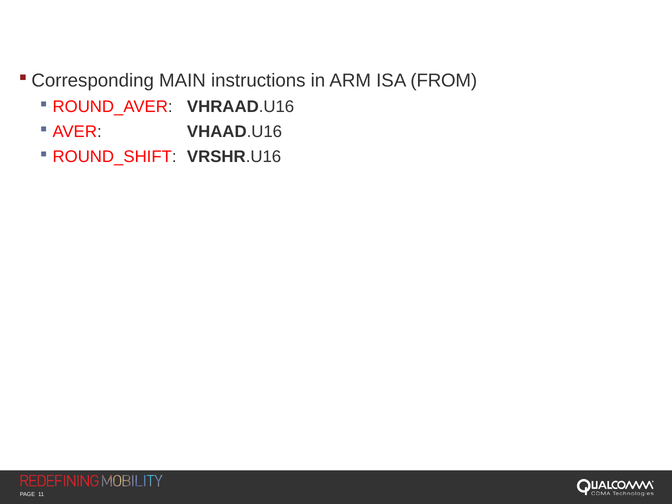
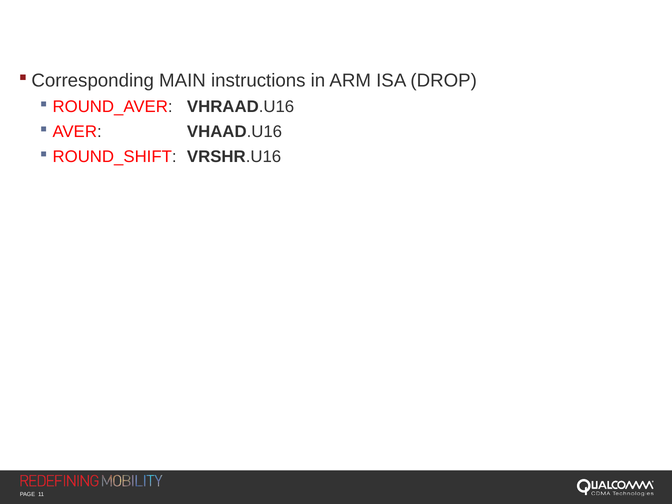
FROM: FROM -> DROP
